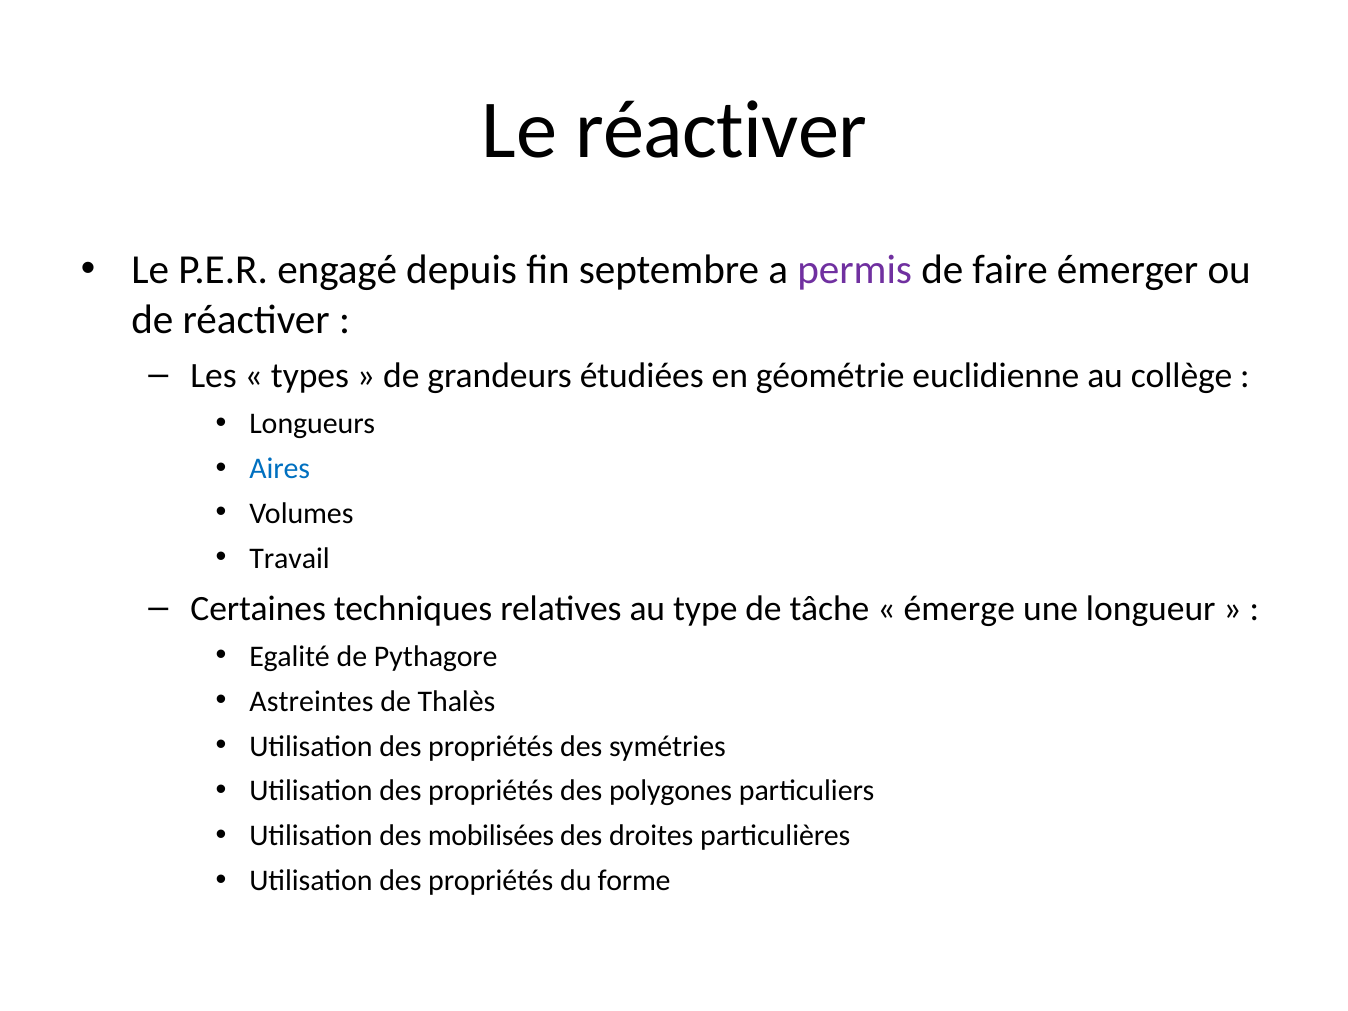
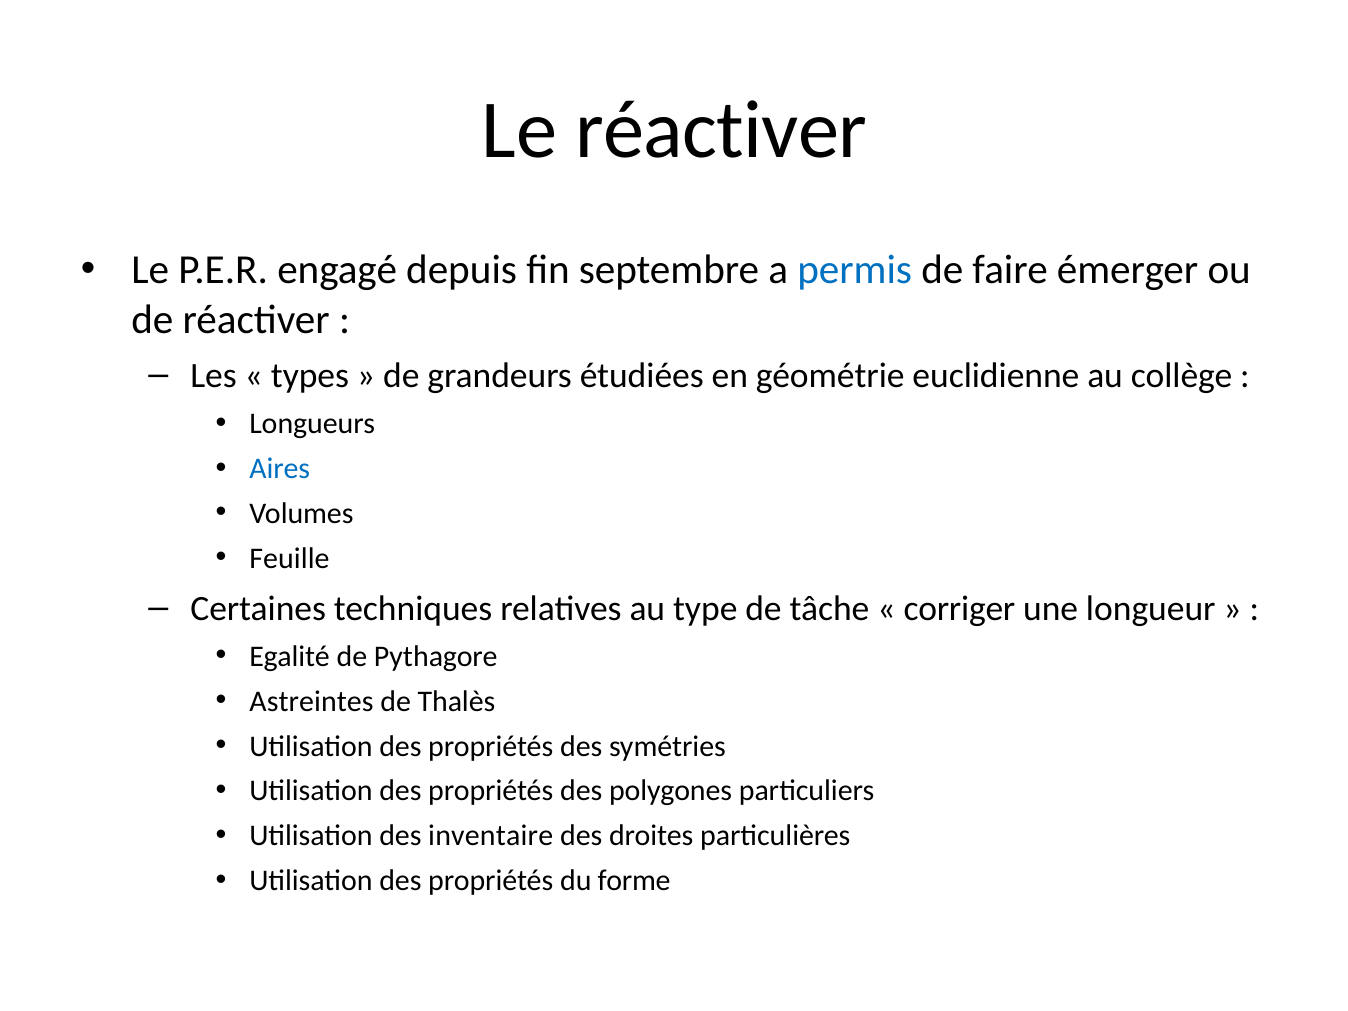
permis colour: purple -> blue
Travail: Travail -> Feuille
émerge: émerge -> corriger
mobilisées: mobilisées -> inventaire
